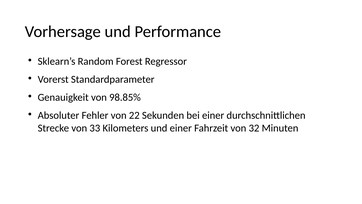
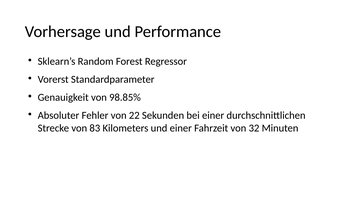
33: 33 -> 83
